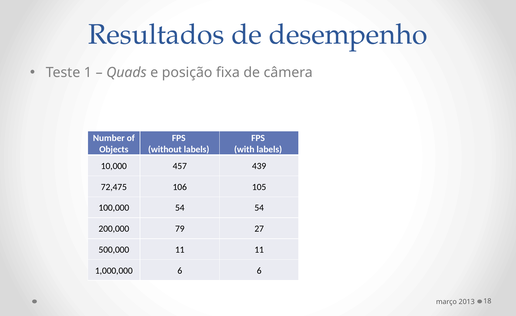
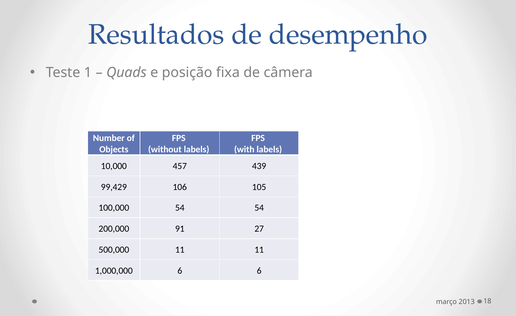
72,475: 72,475 -> 99,429
79: 79 -> 91
